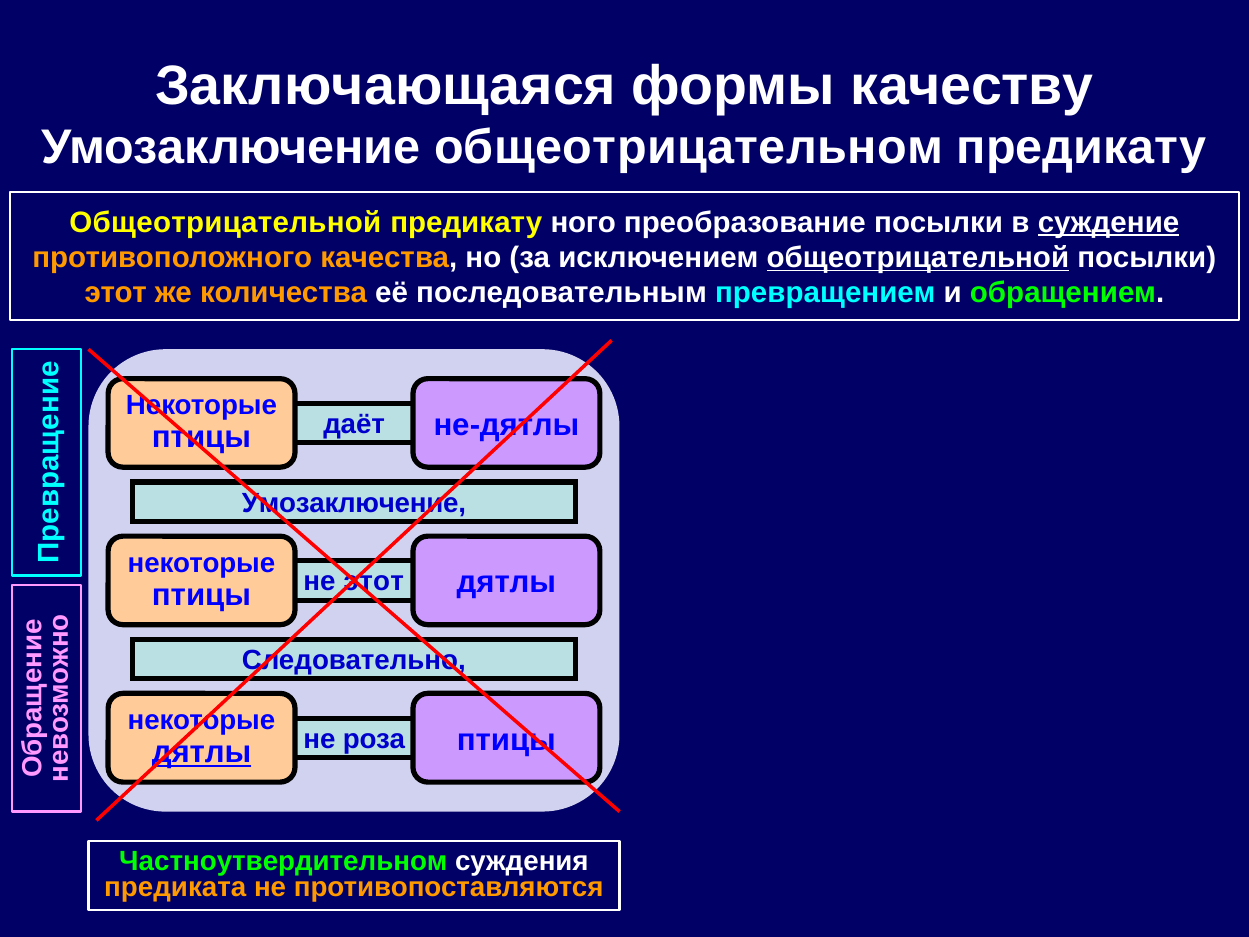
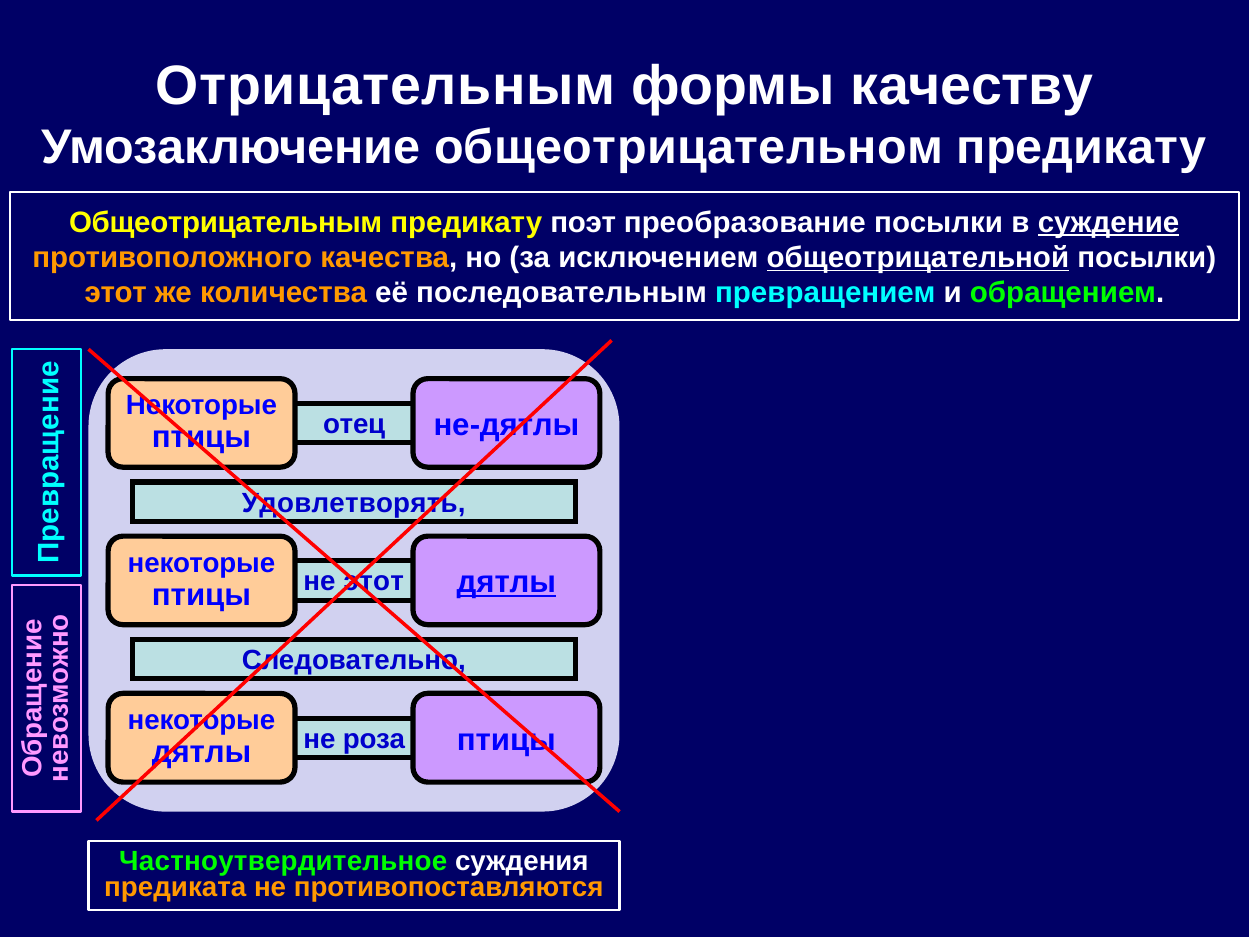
Заключающаяся: Заключающаяся -> Отрицательным
Общеотрицательной at (225, 222): Общеотрицательной -> Общеотрицательным
ного: ного -> поэт
даёт: даёт -> отец
Умозаключение at (354, 503): Умозаключение -> Удовлетворять
дятлы at (506, 582) underline: none -> present
дятлы at (202, 752) underline: present -> none
Частноутвердительном: Частноутвердительном -> Частноутвердительное
